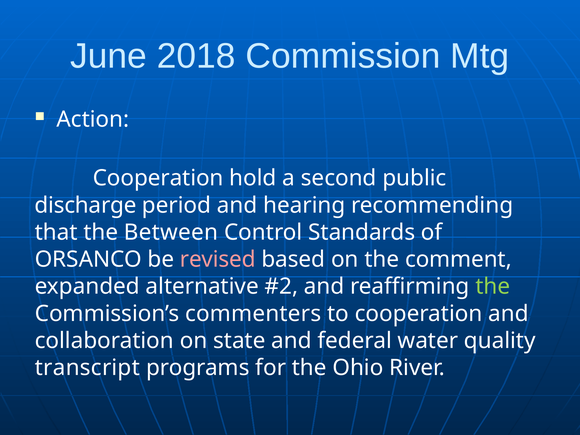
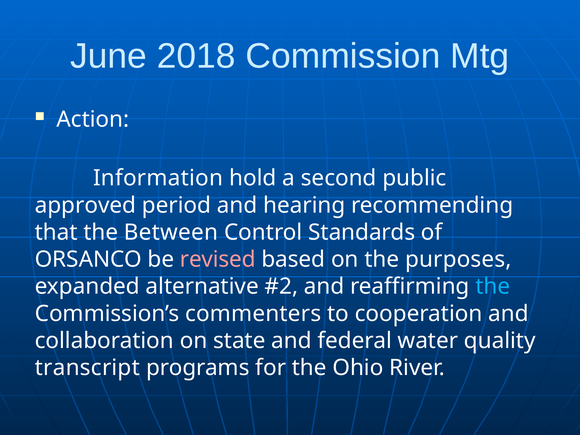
Cooperation at (158, 178): Cooperation -> Information
discharge: discharge -> approved
comment: comment -> purposes
the at (493, 287) colour: light green -> light blue
